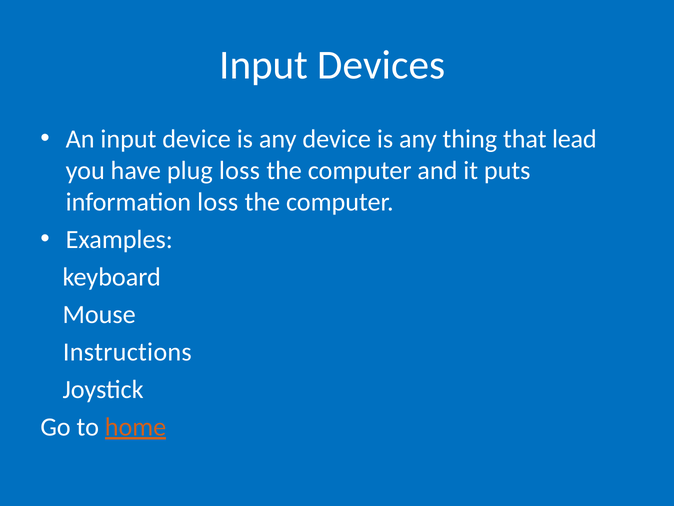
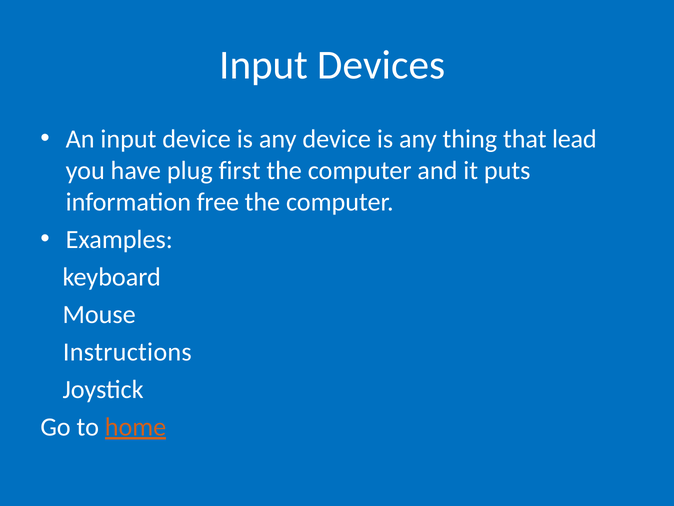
plug loss: loss -> first
information loss: loss -> free
